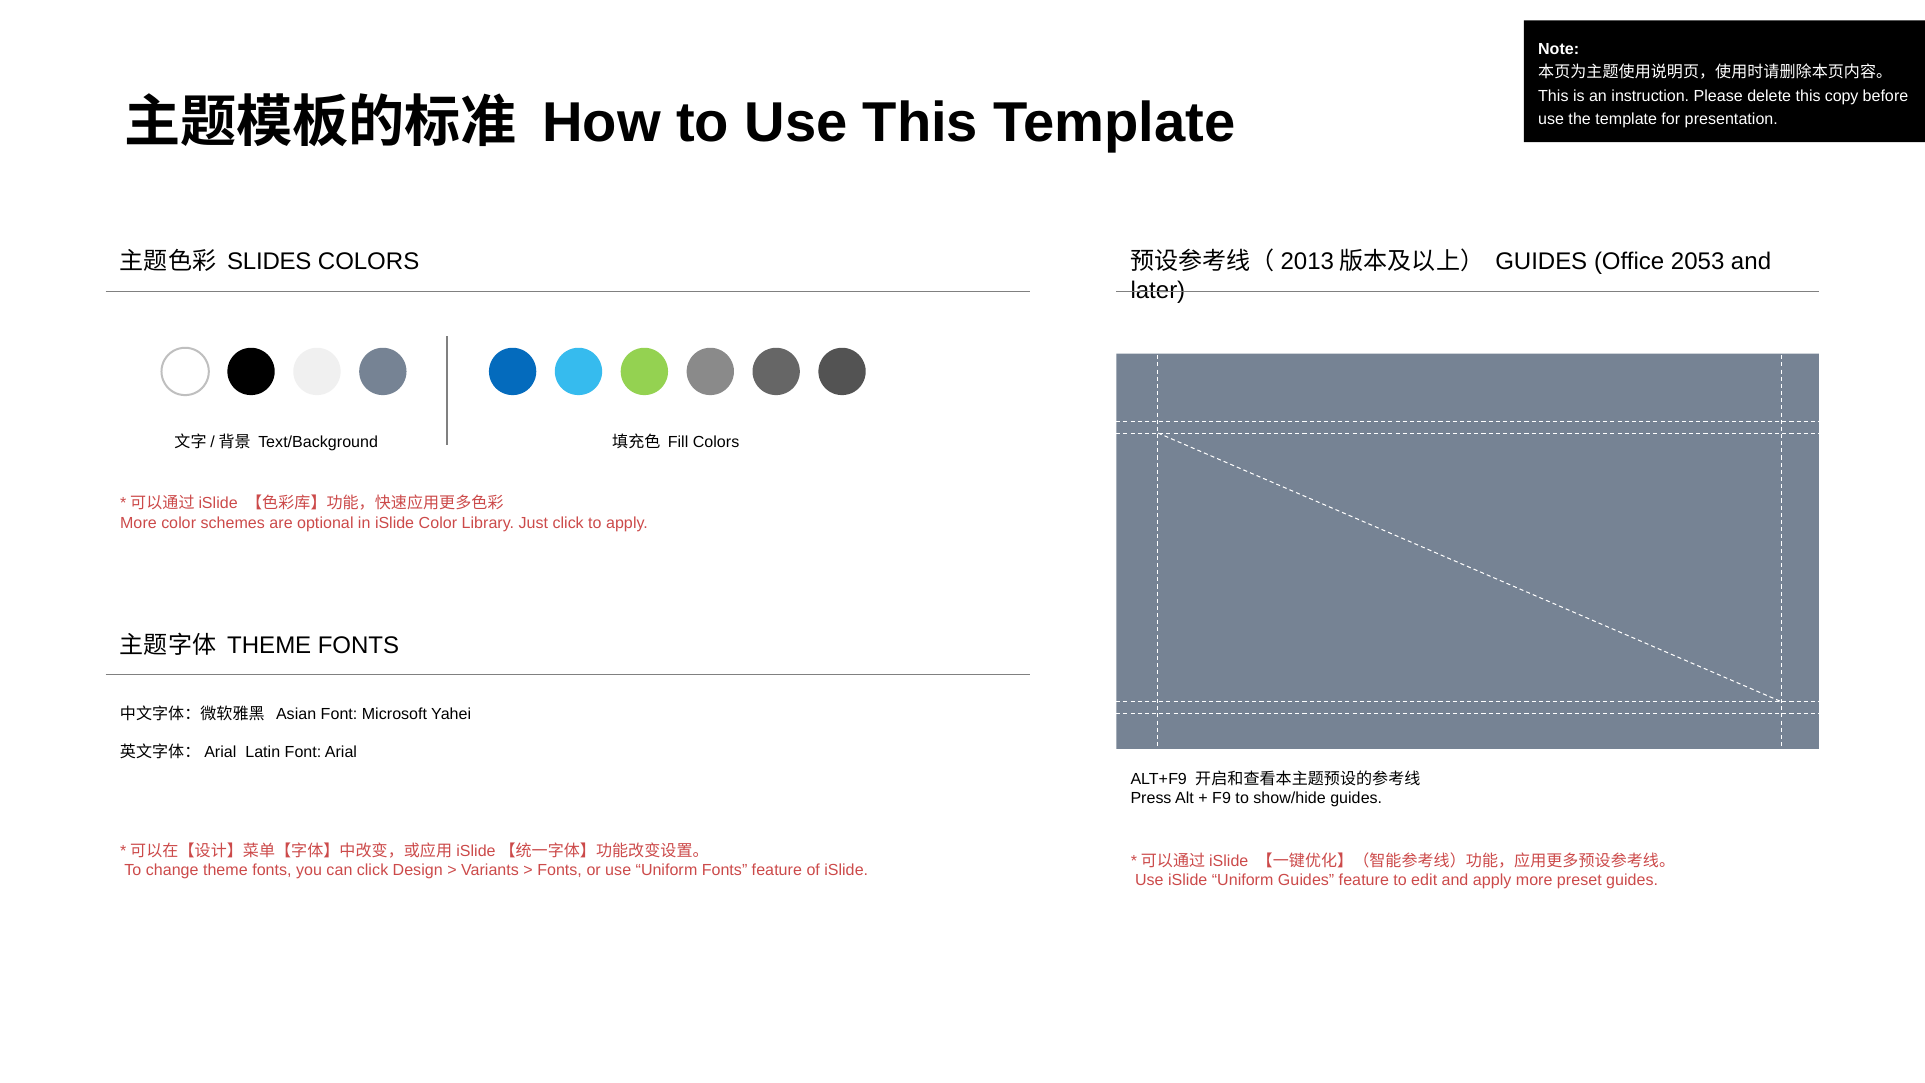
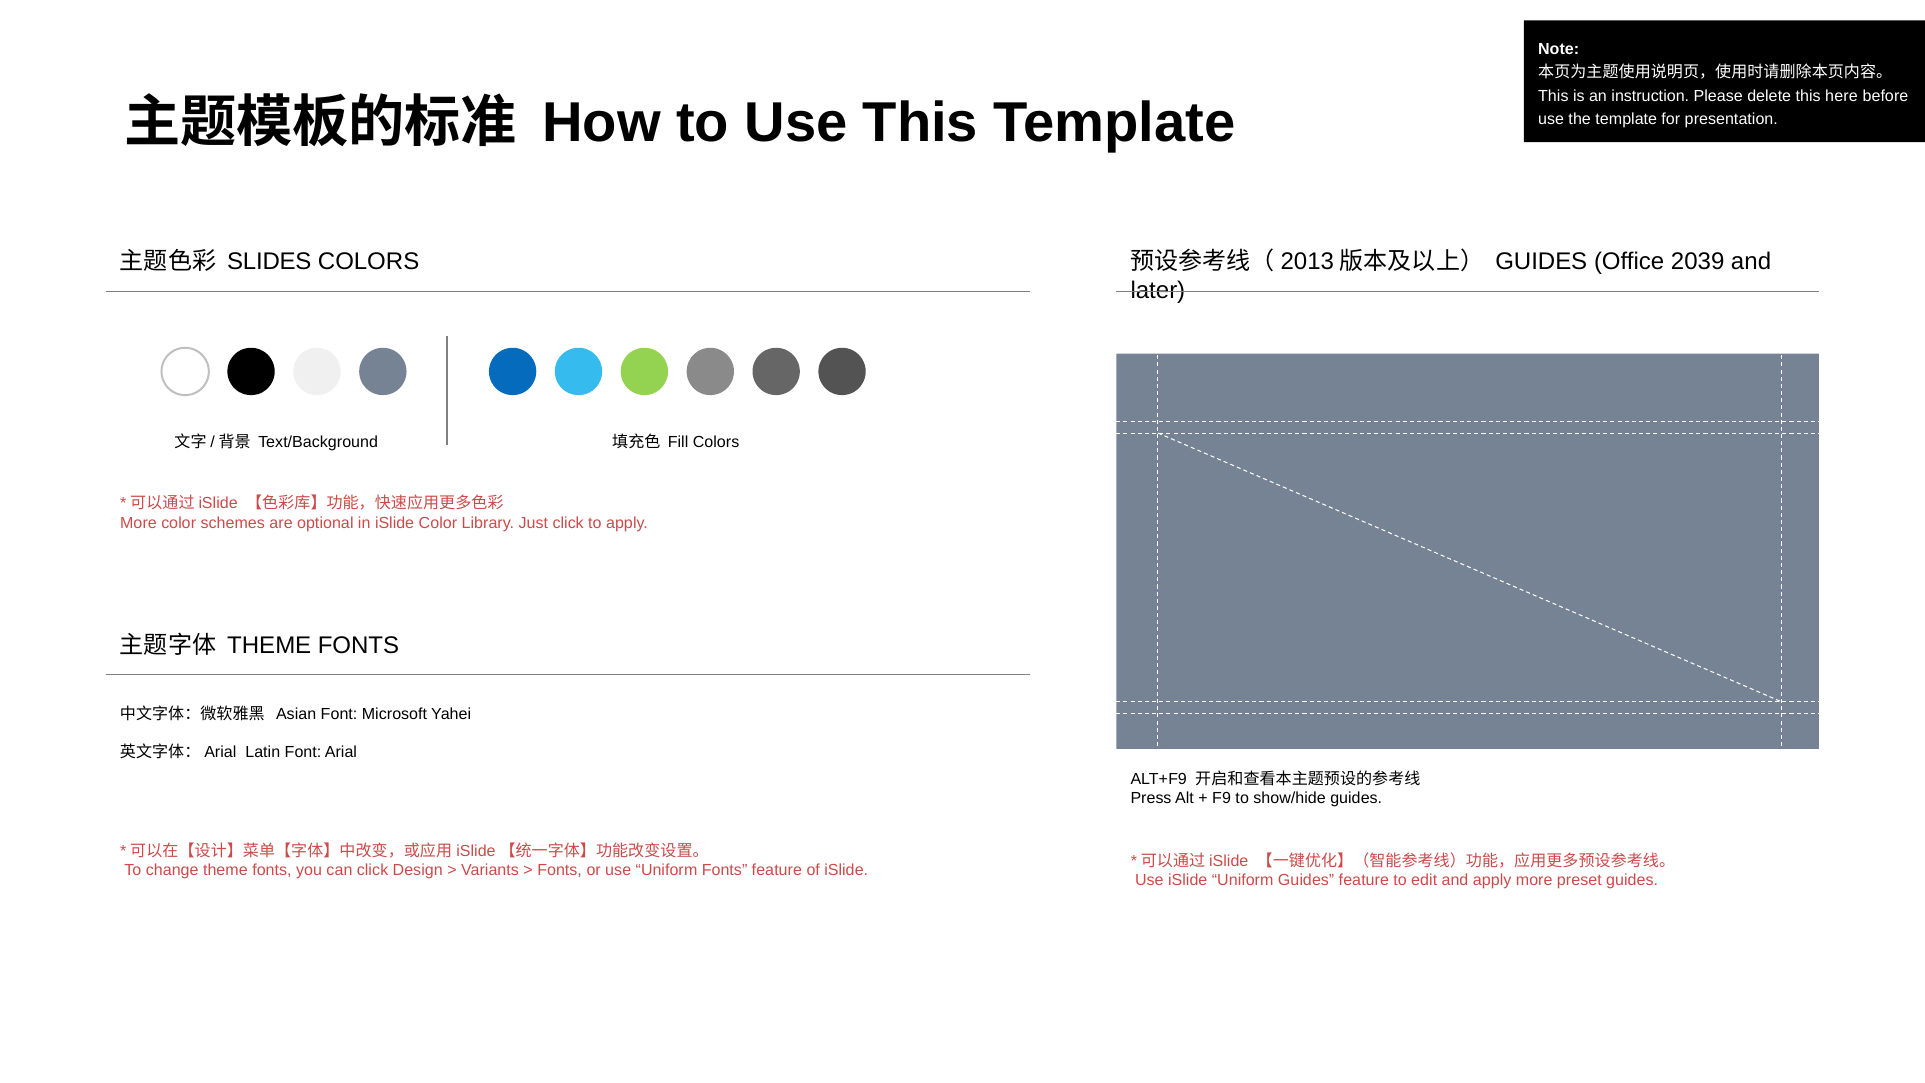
copy: copy -> here
2053: 2053 -> 2039
